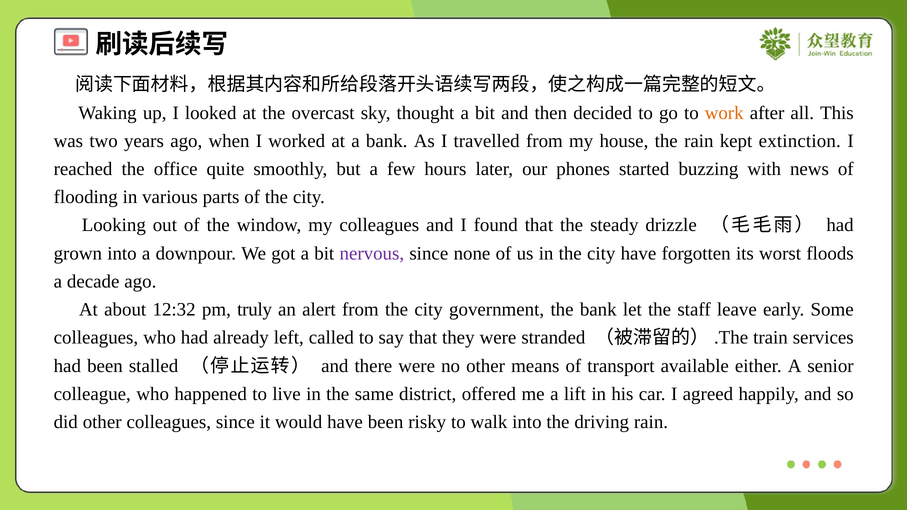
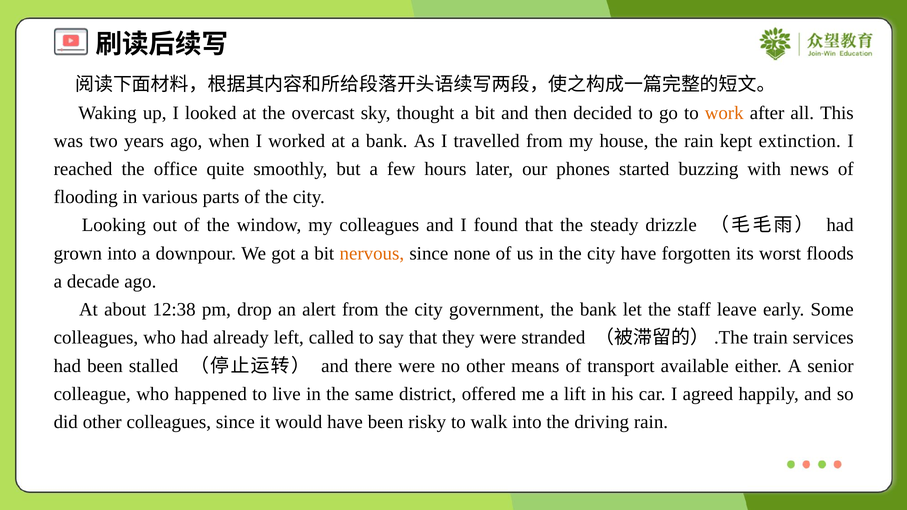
nervous colour: purple -> orange
12:32: 12:32 -> 12:38
truly: truly -> drop
